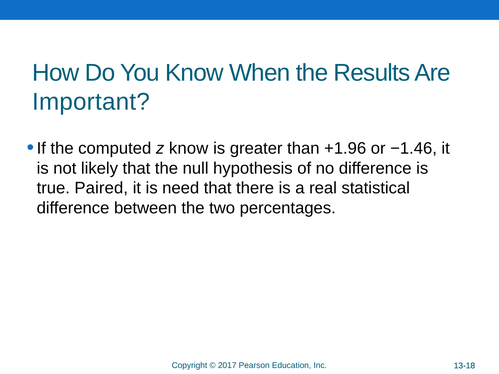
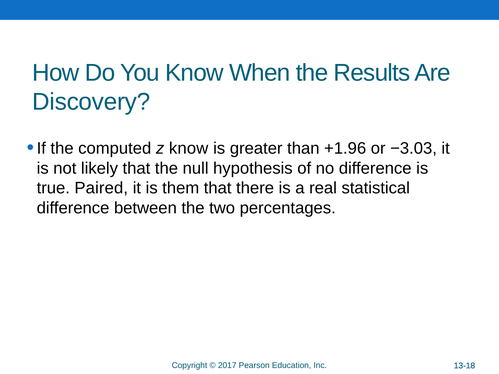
Important: Important -> Discovery
−1.46: −1.46 -> −3.03
need: need -> them
